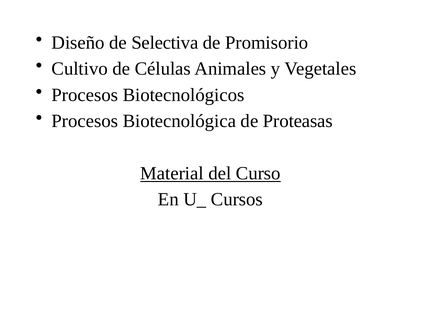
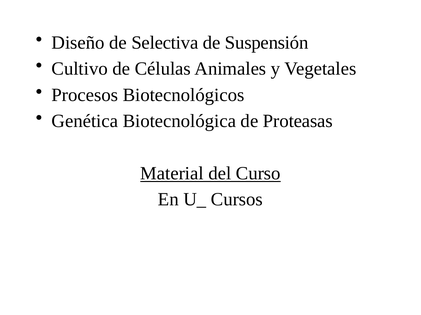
Promisorio: Promisorio -> Suspensión
Procesos at (85, 121): Procesos -> Genética
